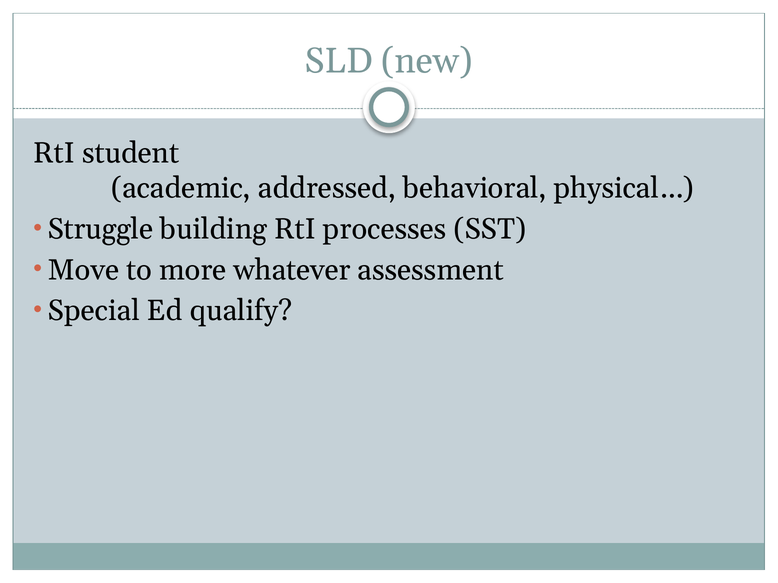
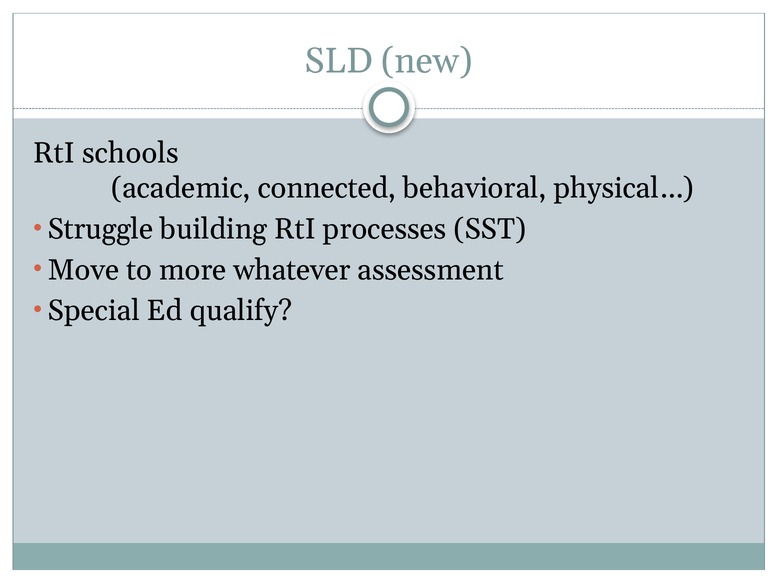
student: student -> schools
addressed: addressed -> connected
